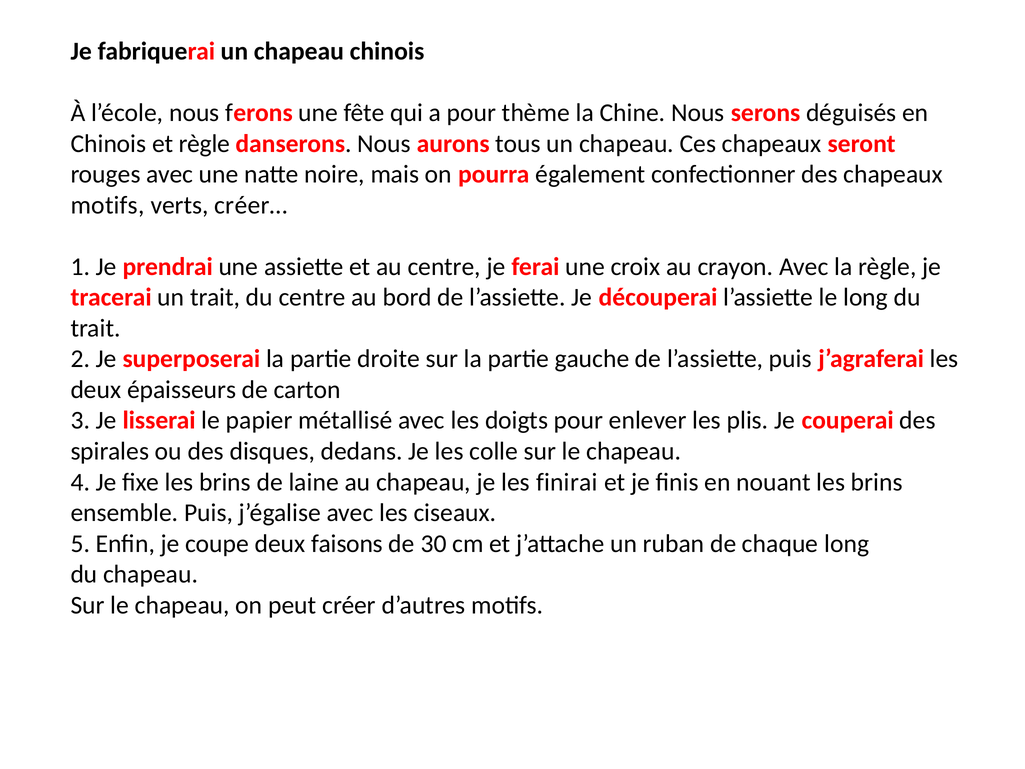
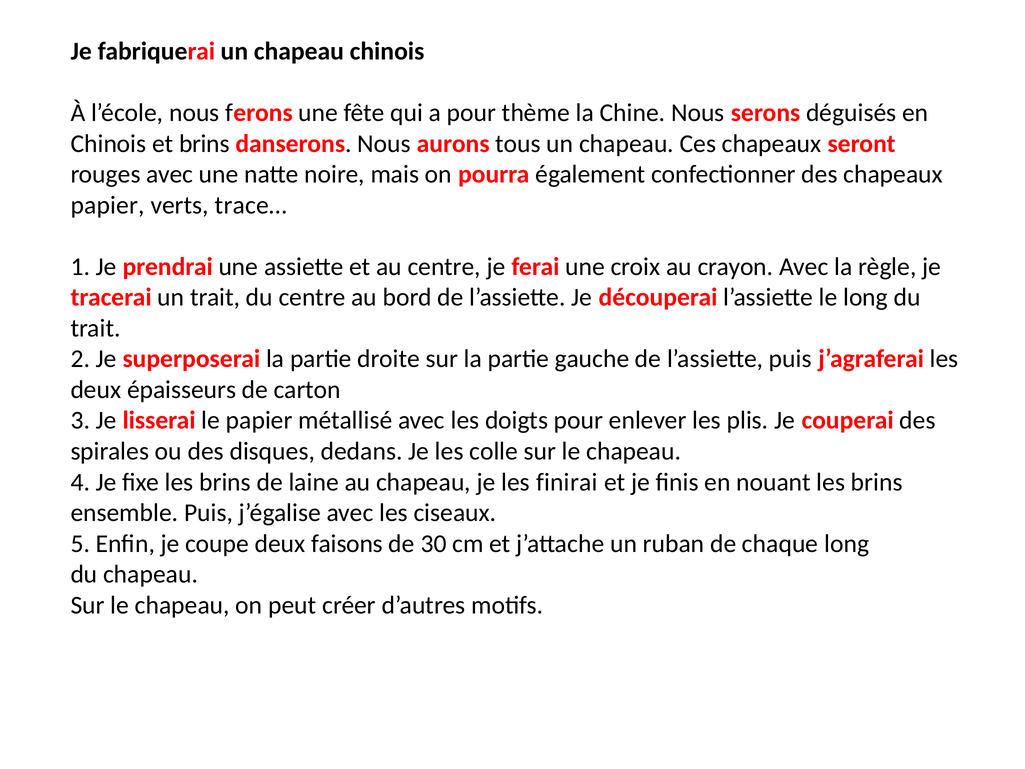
et règle: règle -> brins
motifs at (108, 205): motifs -> papier
créer…: créer… -> trace…
